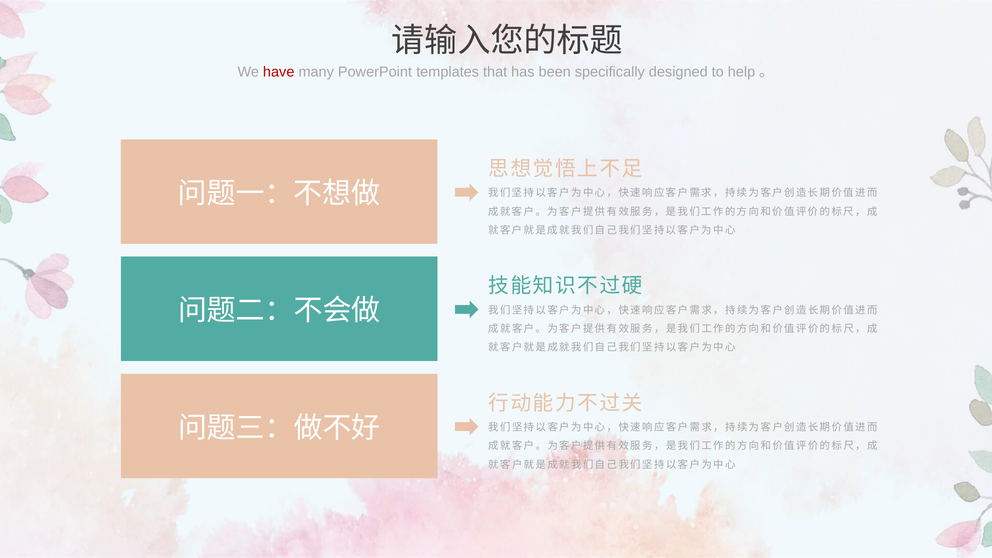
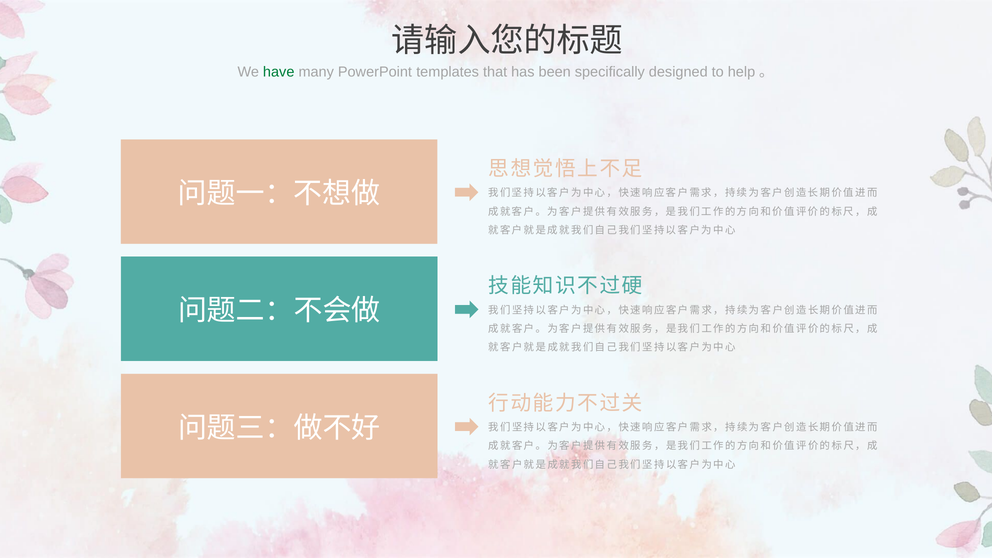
have colour: red -> green
